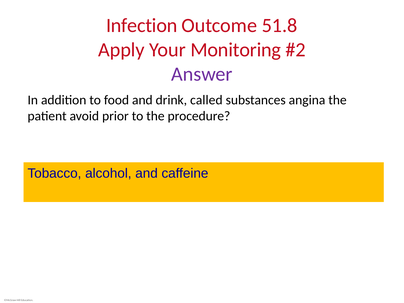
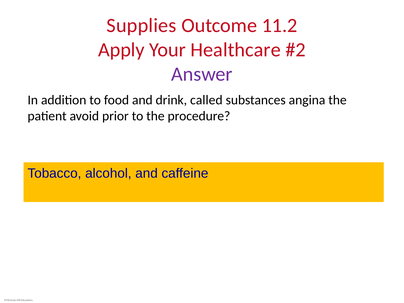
Infection: Infection -> Supplies
51.8: 51.8 -> 11.2
Monitoring: Monitoring -> Healthcare
